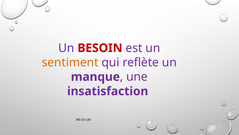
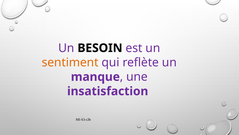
BESOIN colour: red -> black
